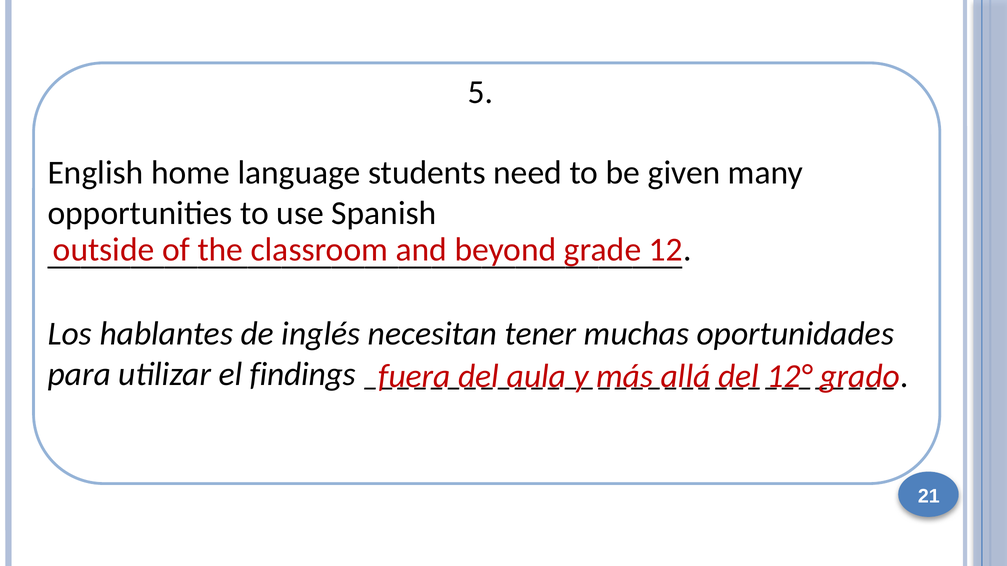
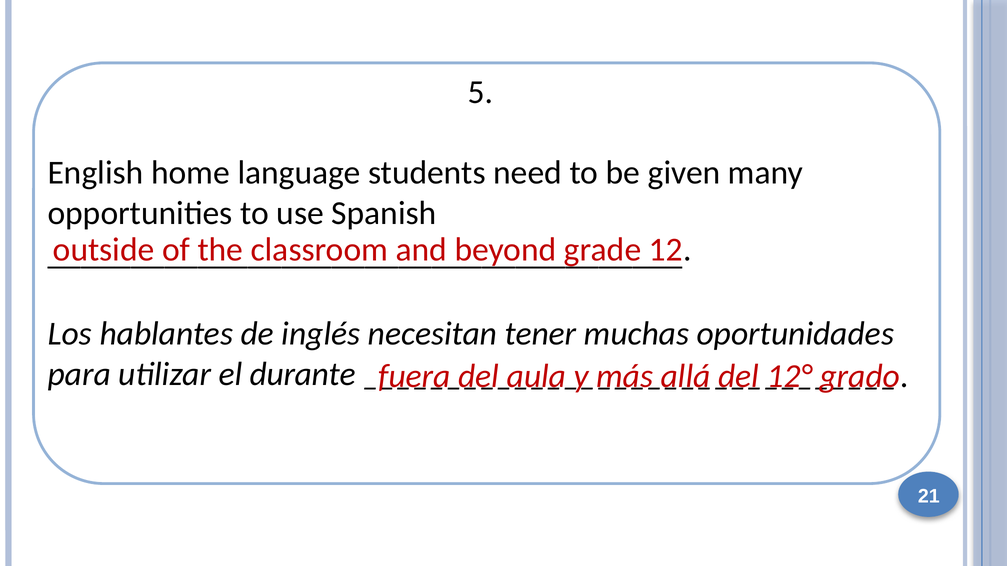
findings: findings -> durante
